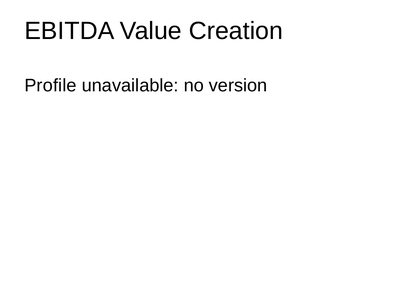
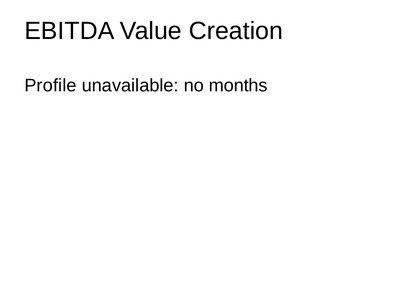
version: version -> months
